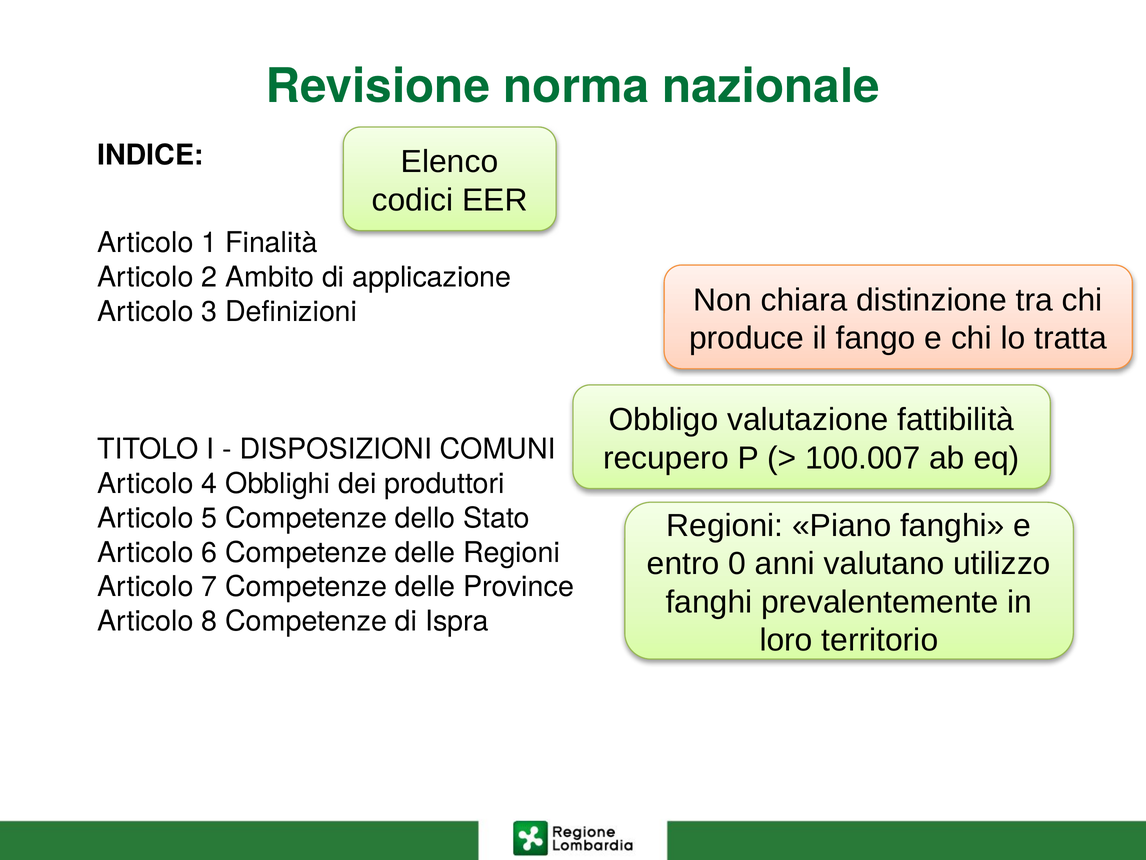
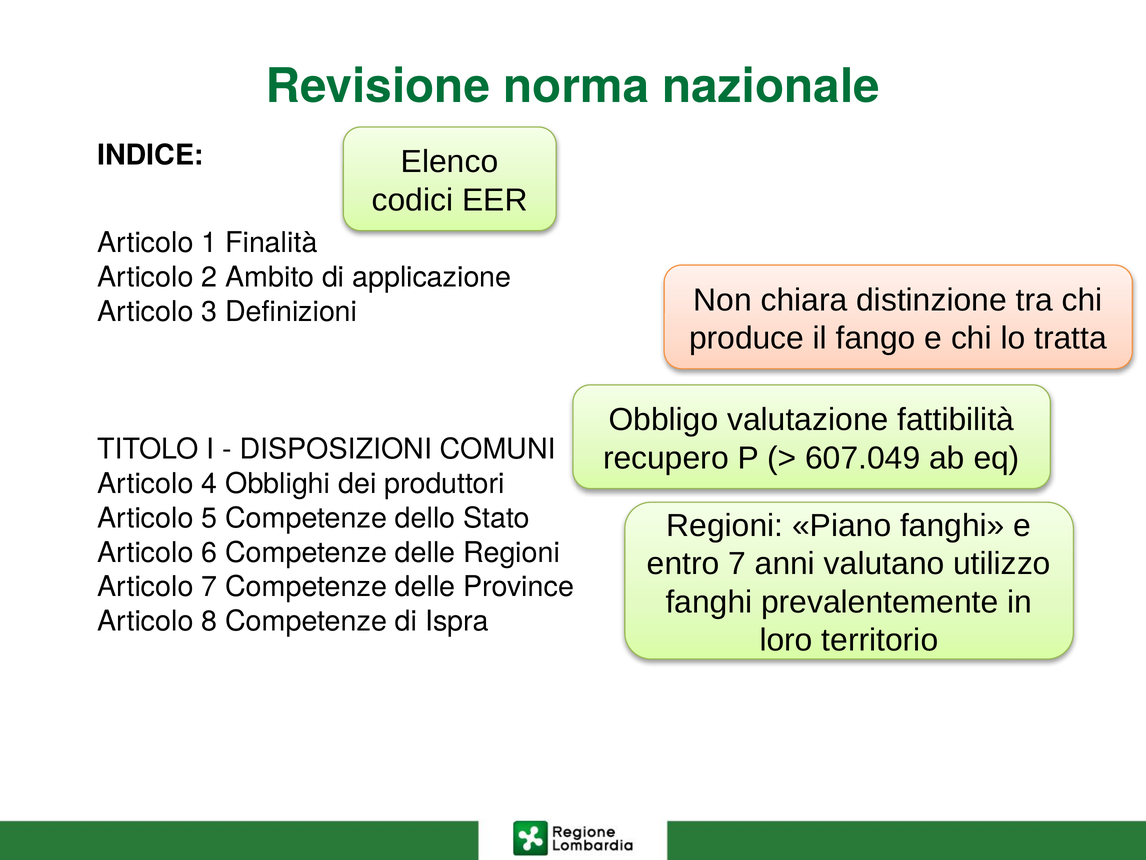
100.007: 100.007 -> 607.049
entro 0: 0 -> 7
